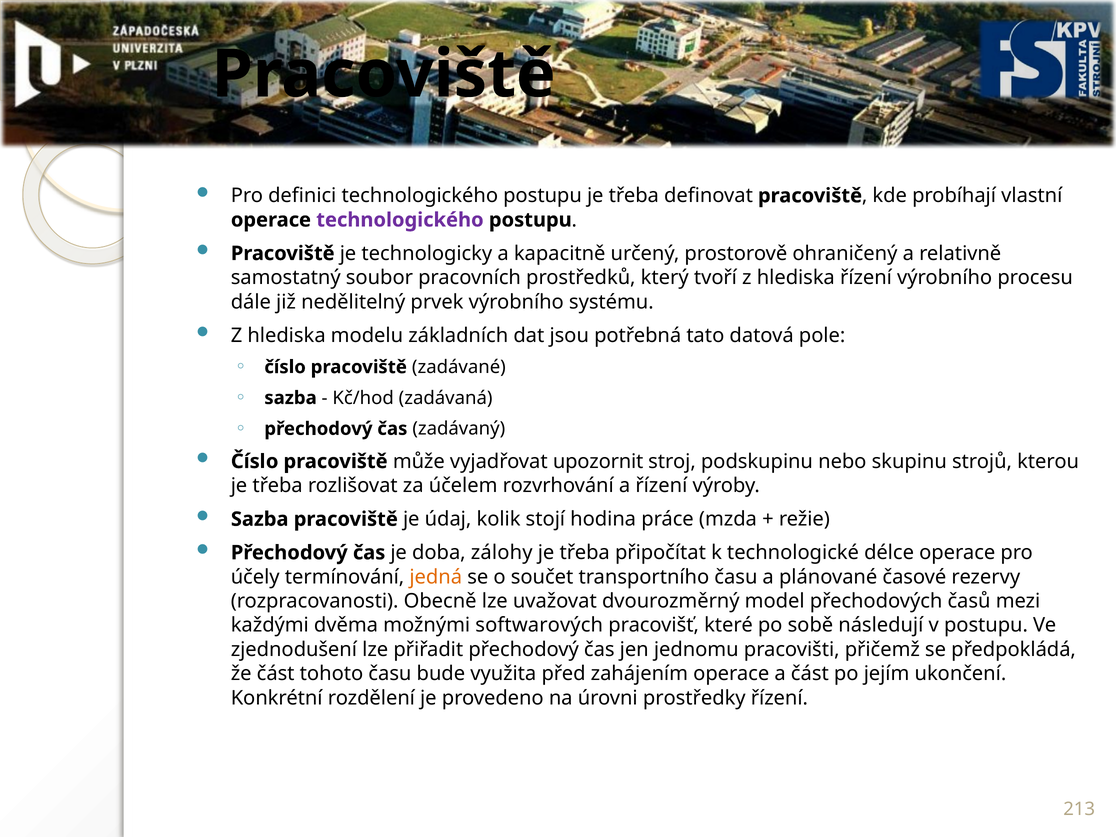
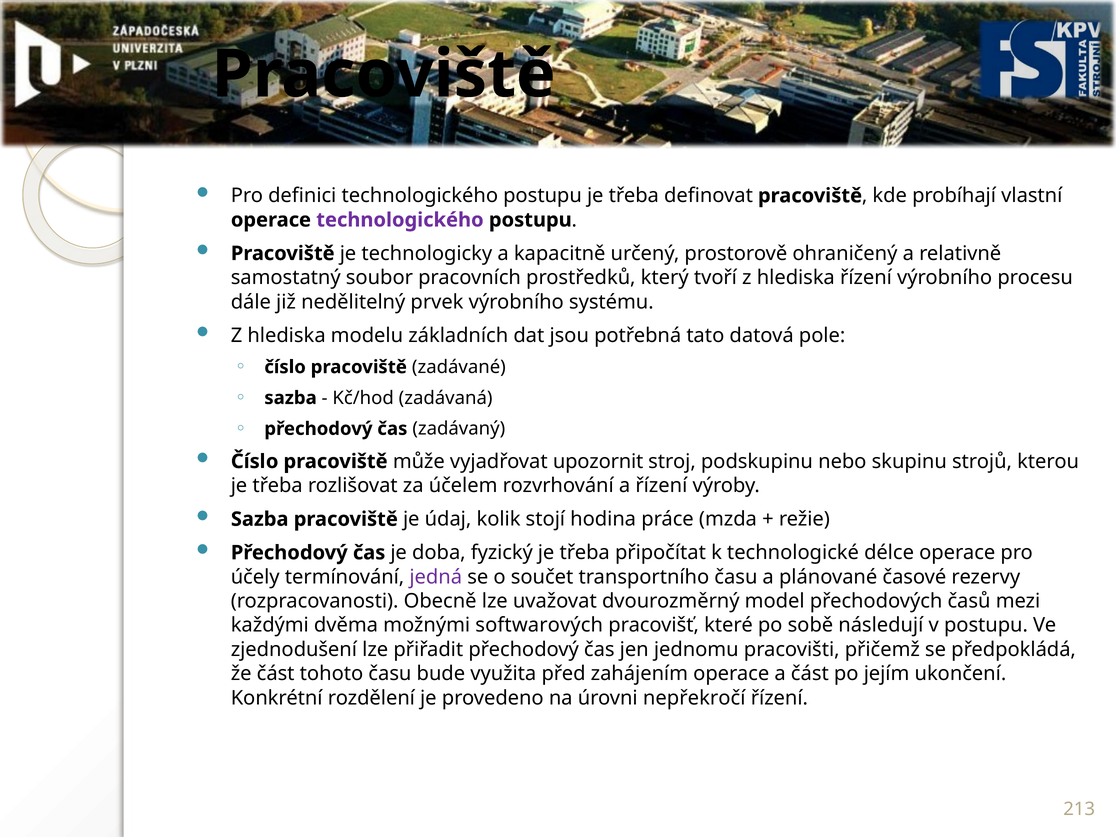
zálohy: zálohy -> fyzický
jedná colour: orange -> purple
prostředky: prostředky -> nepřekročí
